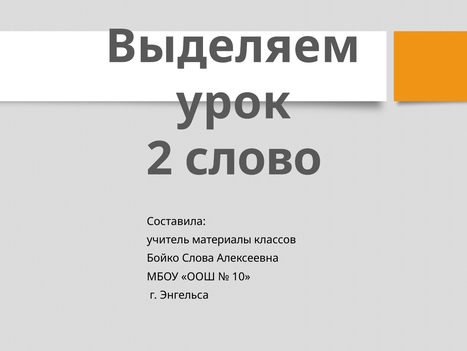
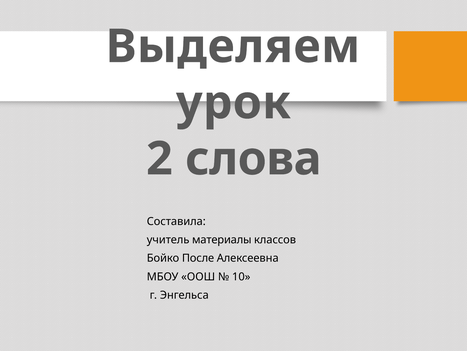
слово: слово -> слова
Слова: Слова -> После
